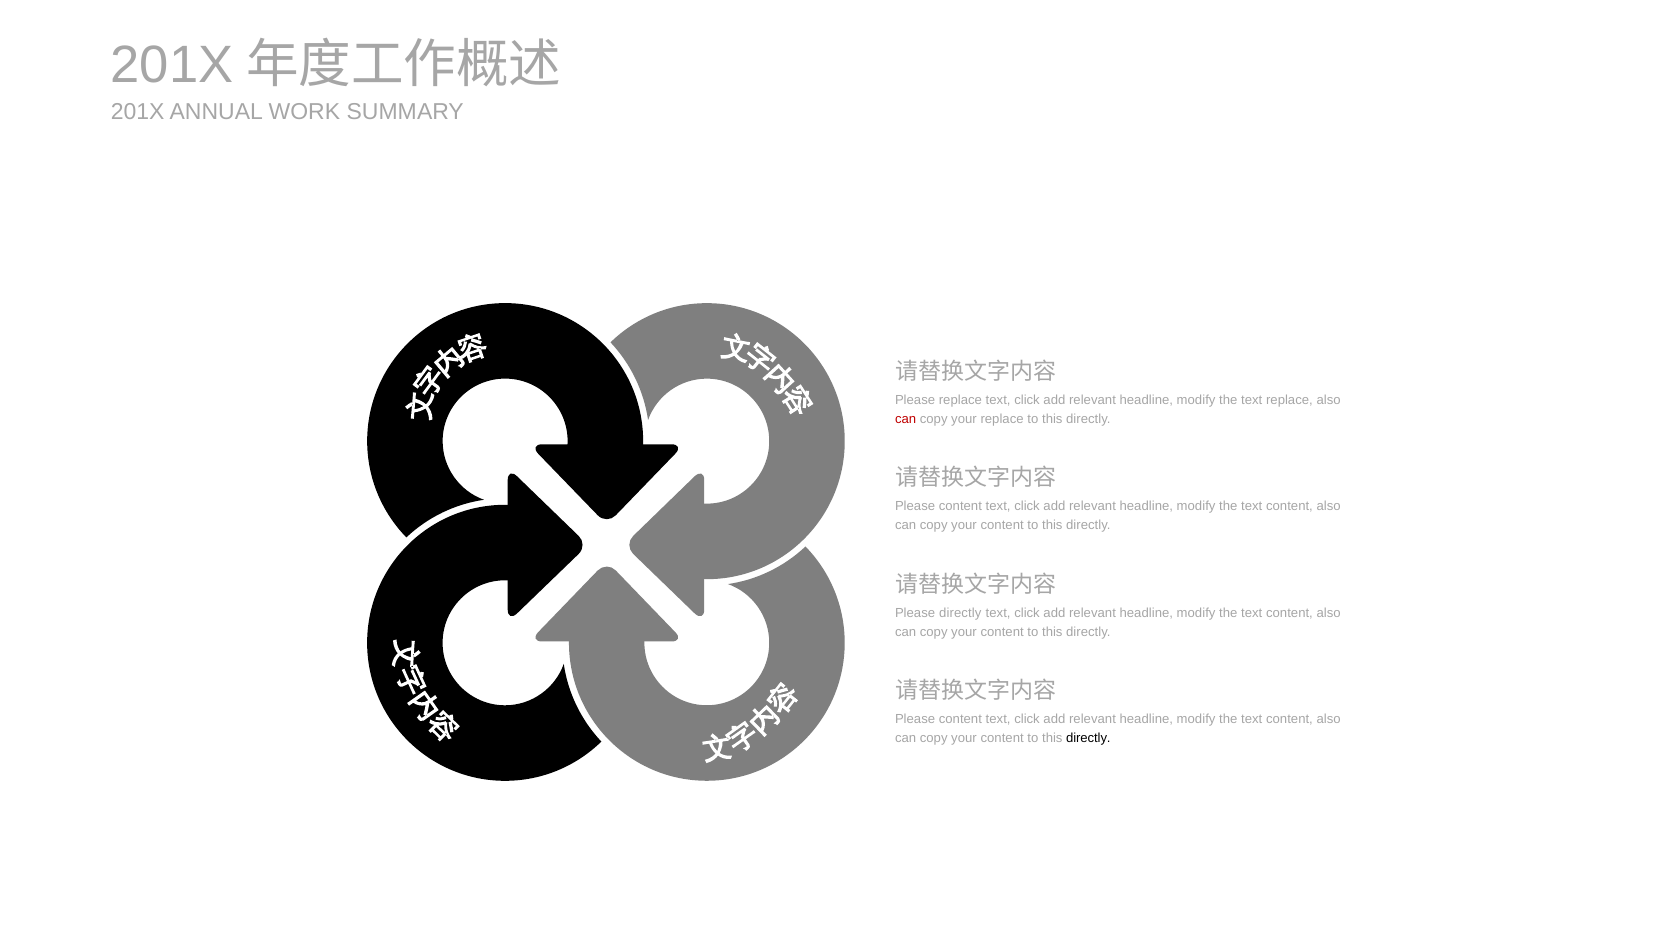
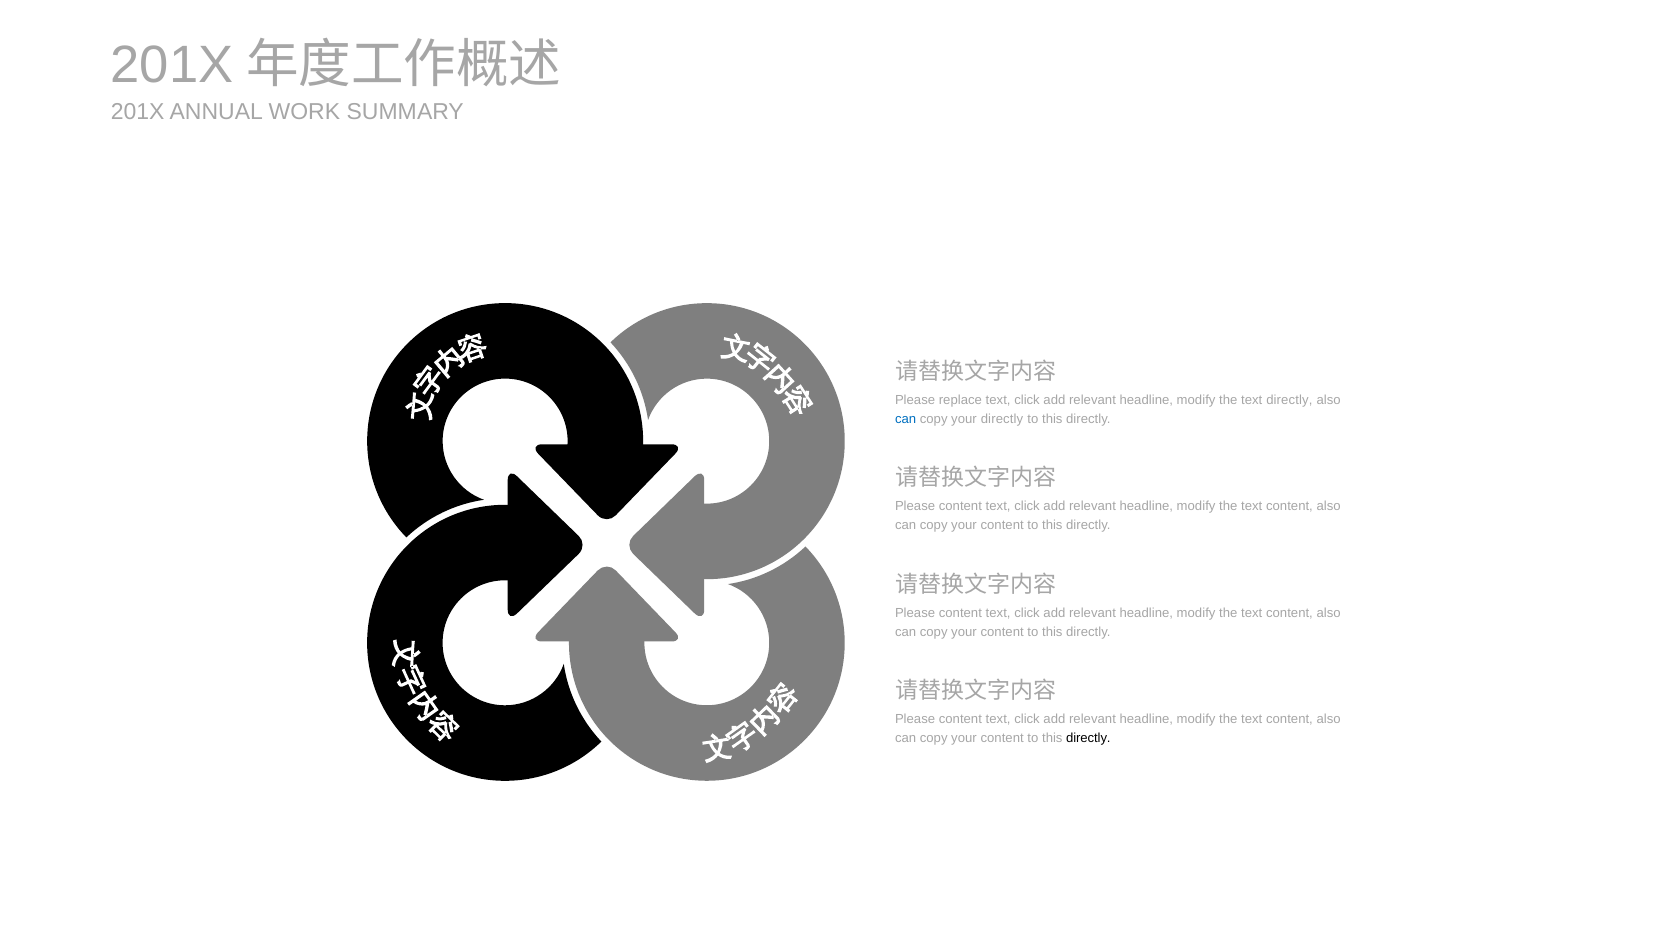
text replace: replace -> directly
can at (906, 419) colour: red -> blue
your replace: replace -> directly
directly at (960, 613): directly -> content
